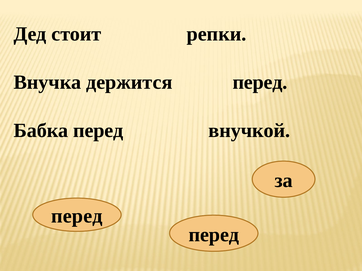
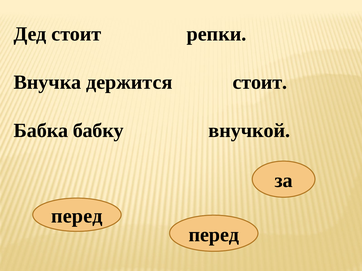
держится перед: перед -> стоит
Бабка перед: перед -> бабку
